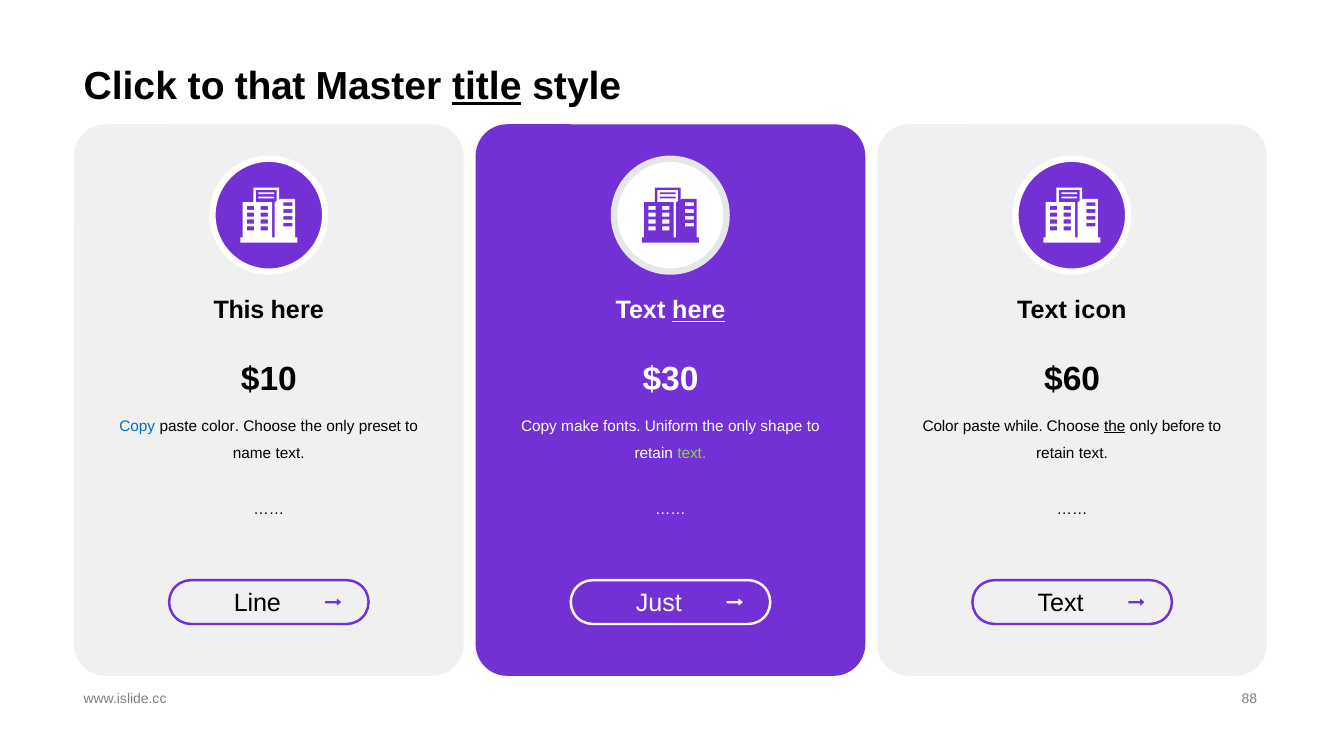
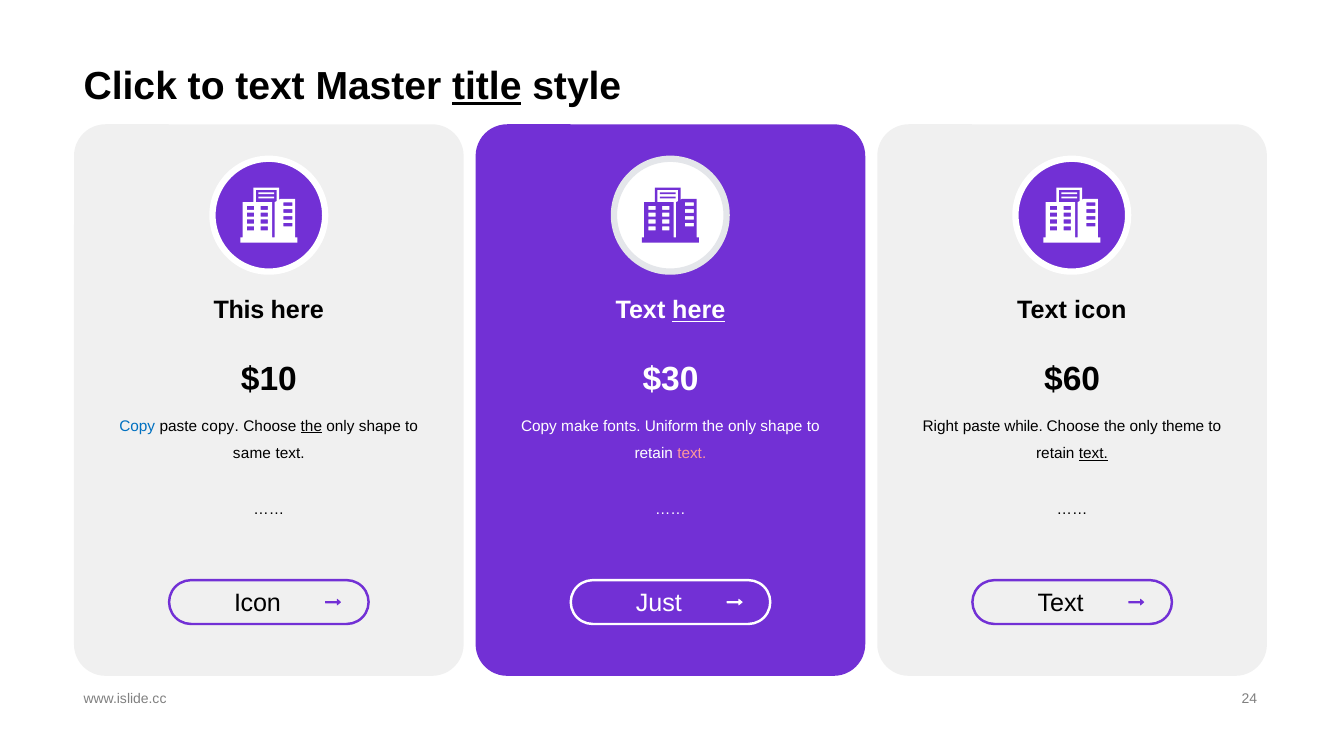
to that: that -> text
paste color: color -> copy
the at (311, 426) underline: none -> present
preset at (380, 426): preset -> shape
Color at (941, 426): Color -> Right
the at (1115, 426) underline: present -> none
before: before -> theme
name: name -> same
text at (692, 454) colour: light green -> pink
text at (1093, 454) underline: none -> present
Line at (257, 604): Line -> Icon
88: 88 -> 24
